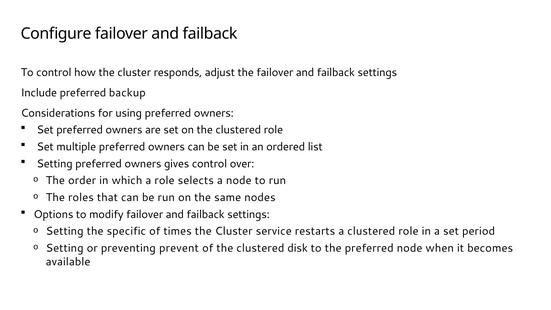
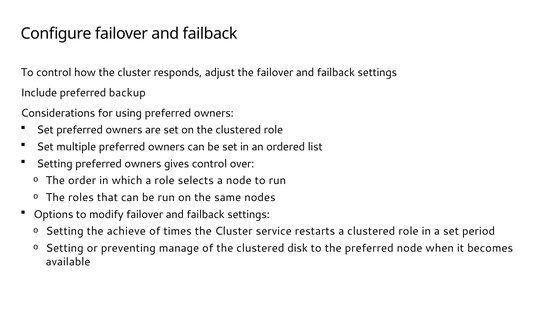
specific: specific -> achieve
prevent: prevent -> manage
